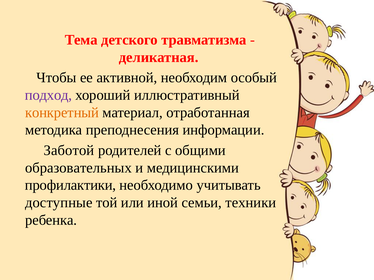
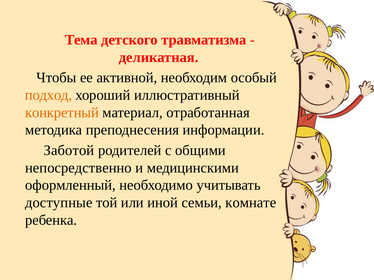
подход colour: purple -> orange
образовательных: образовательных -> непосредственно
профилактики: профилактики -> оформленный
техники: техники -> комнате
